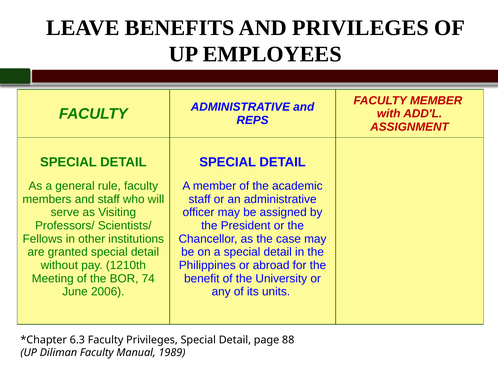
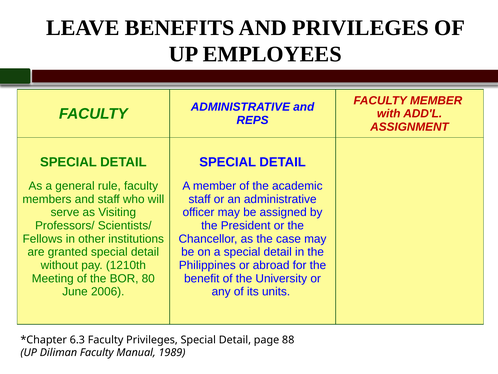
74: 74 -> 80
